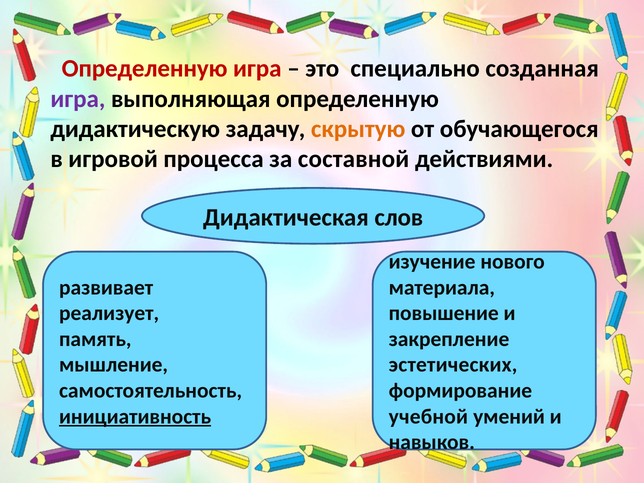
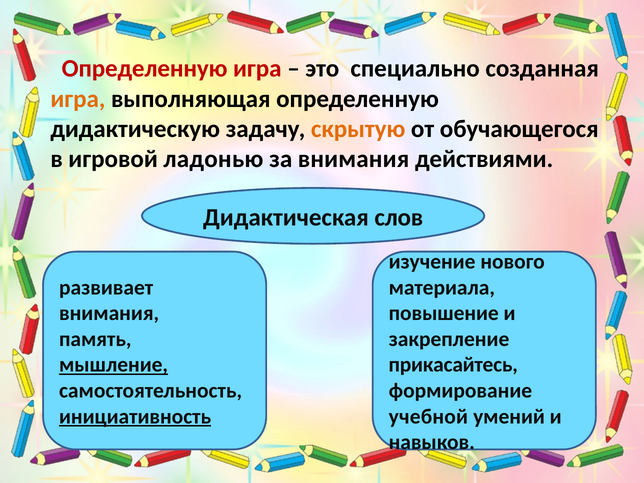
игра at (78, 99) colour: purple -> orange
процесса: процесса -> ладонью
за составной: составной -> внимания
реализует at (109, 313): реализует -> внимания
мышление underline: none -> present
эстетических: эстетических -> прикасайтесь
